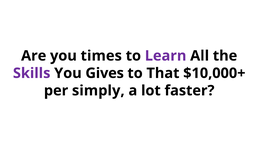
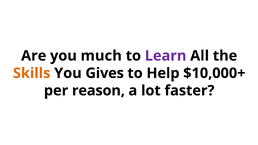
times: times -> much
Skills colour: purple -> orange
That: That -> Help
simply: simply -> reason
